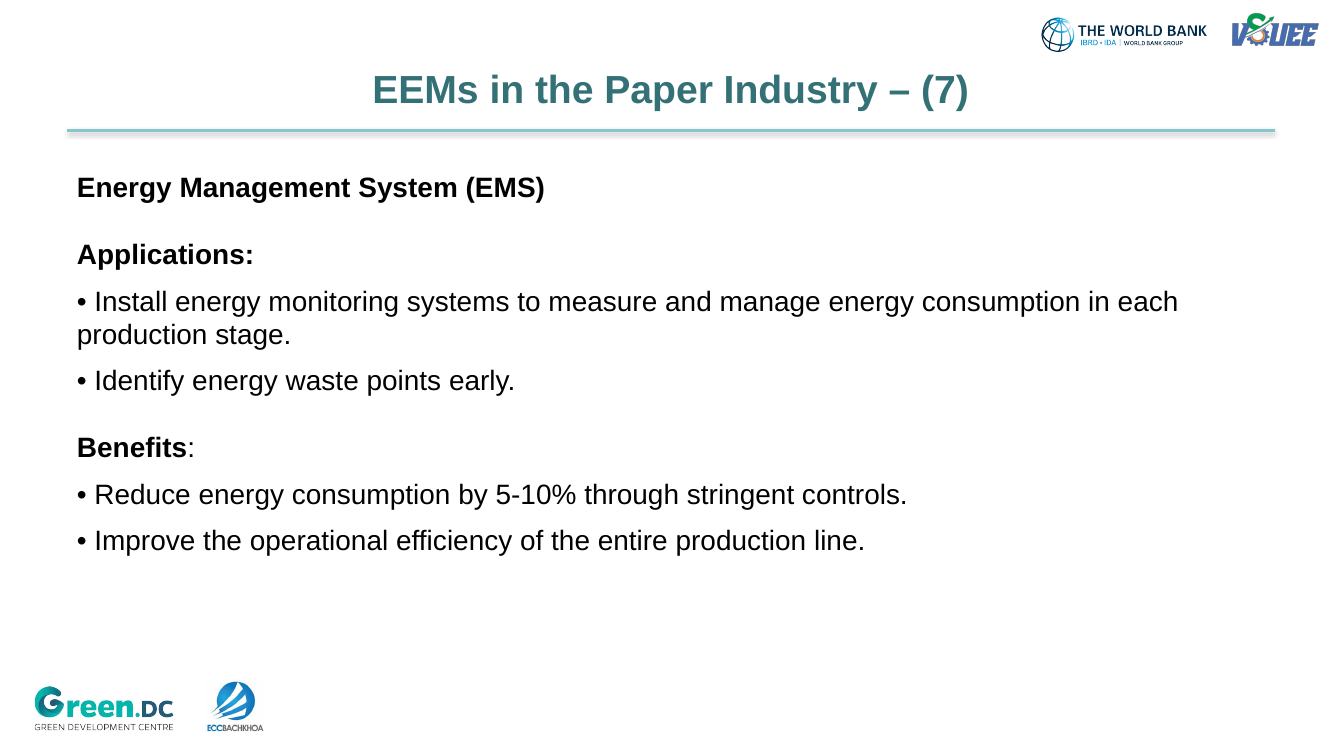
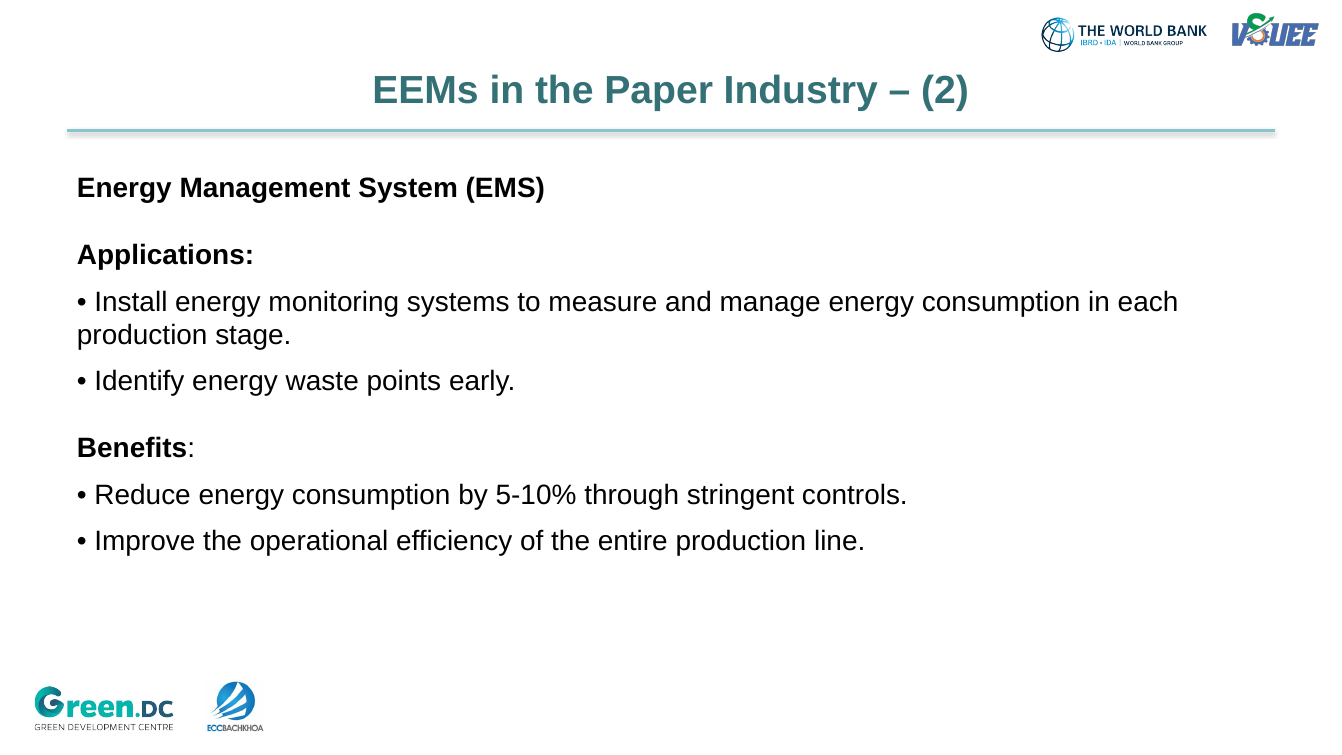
7: 7 -> 2
